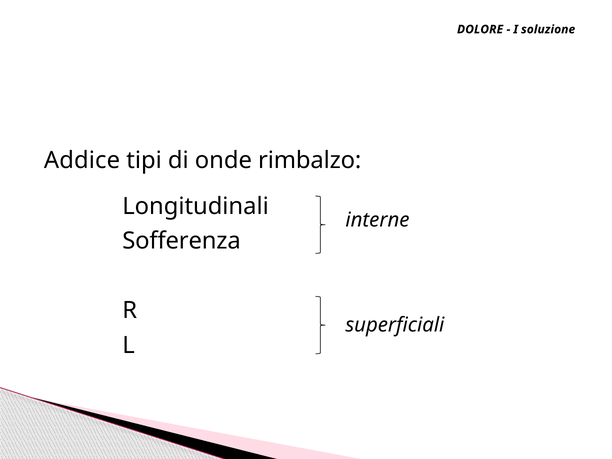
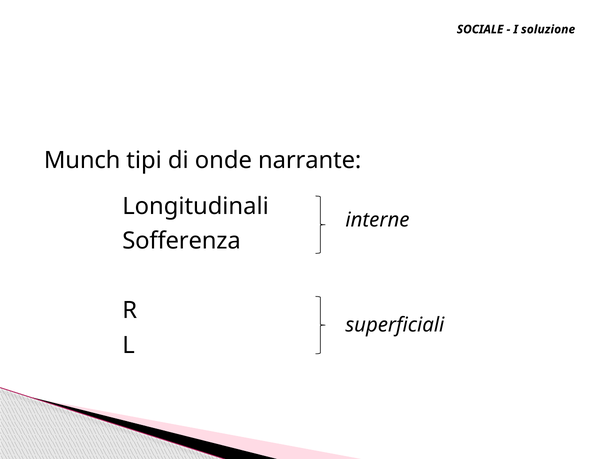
DOLORE: DOLORE -> SOCIALE
Addice: Addice -> Munch
rimbalzo: rimbalzo -> narrante
